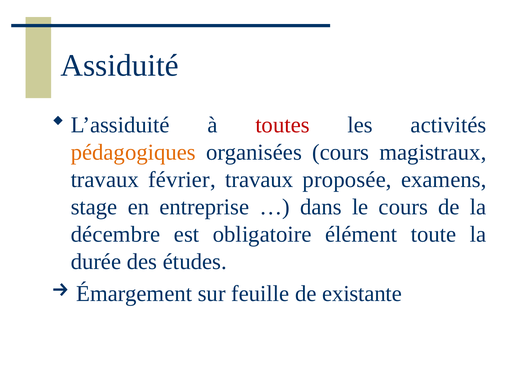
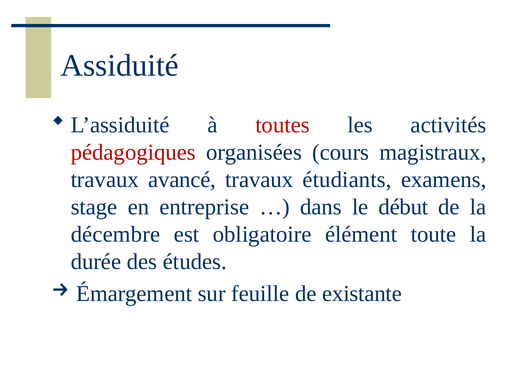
pédagogiques colour: orange -> red
février: février -> avancé
proposée: proposée -> étudiants
le cours: cours -> début
